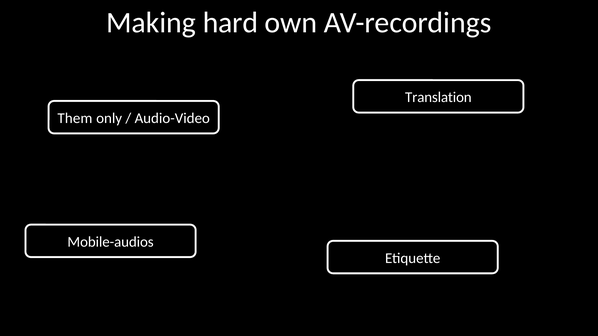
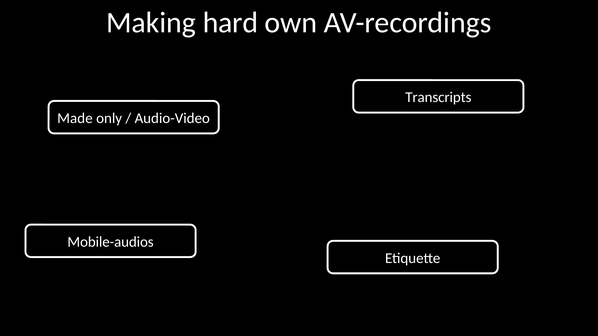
Translation: Translation -> Transcripts
Them: Them -> Made
